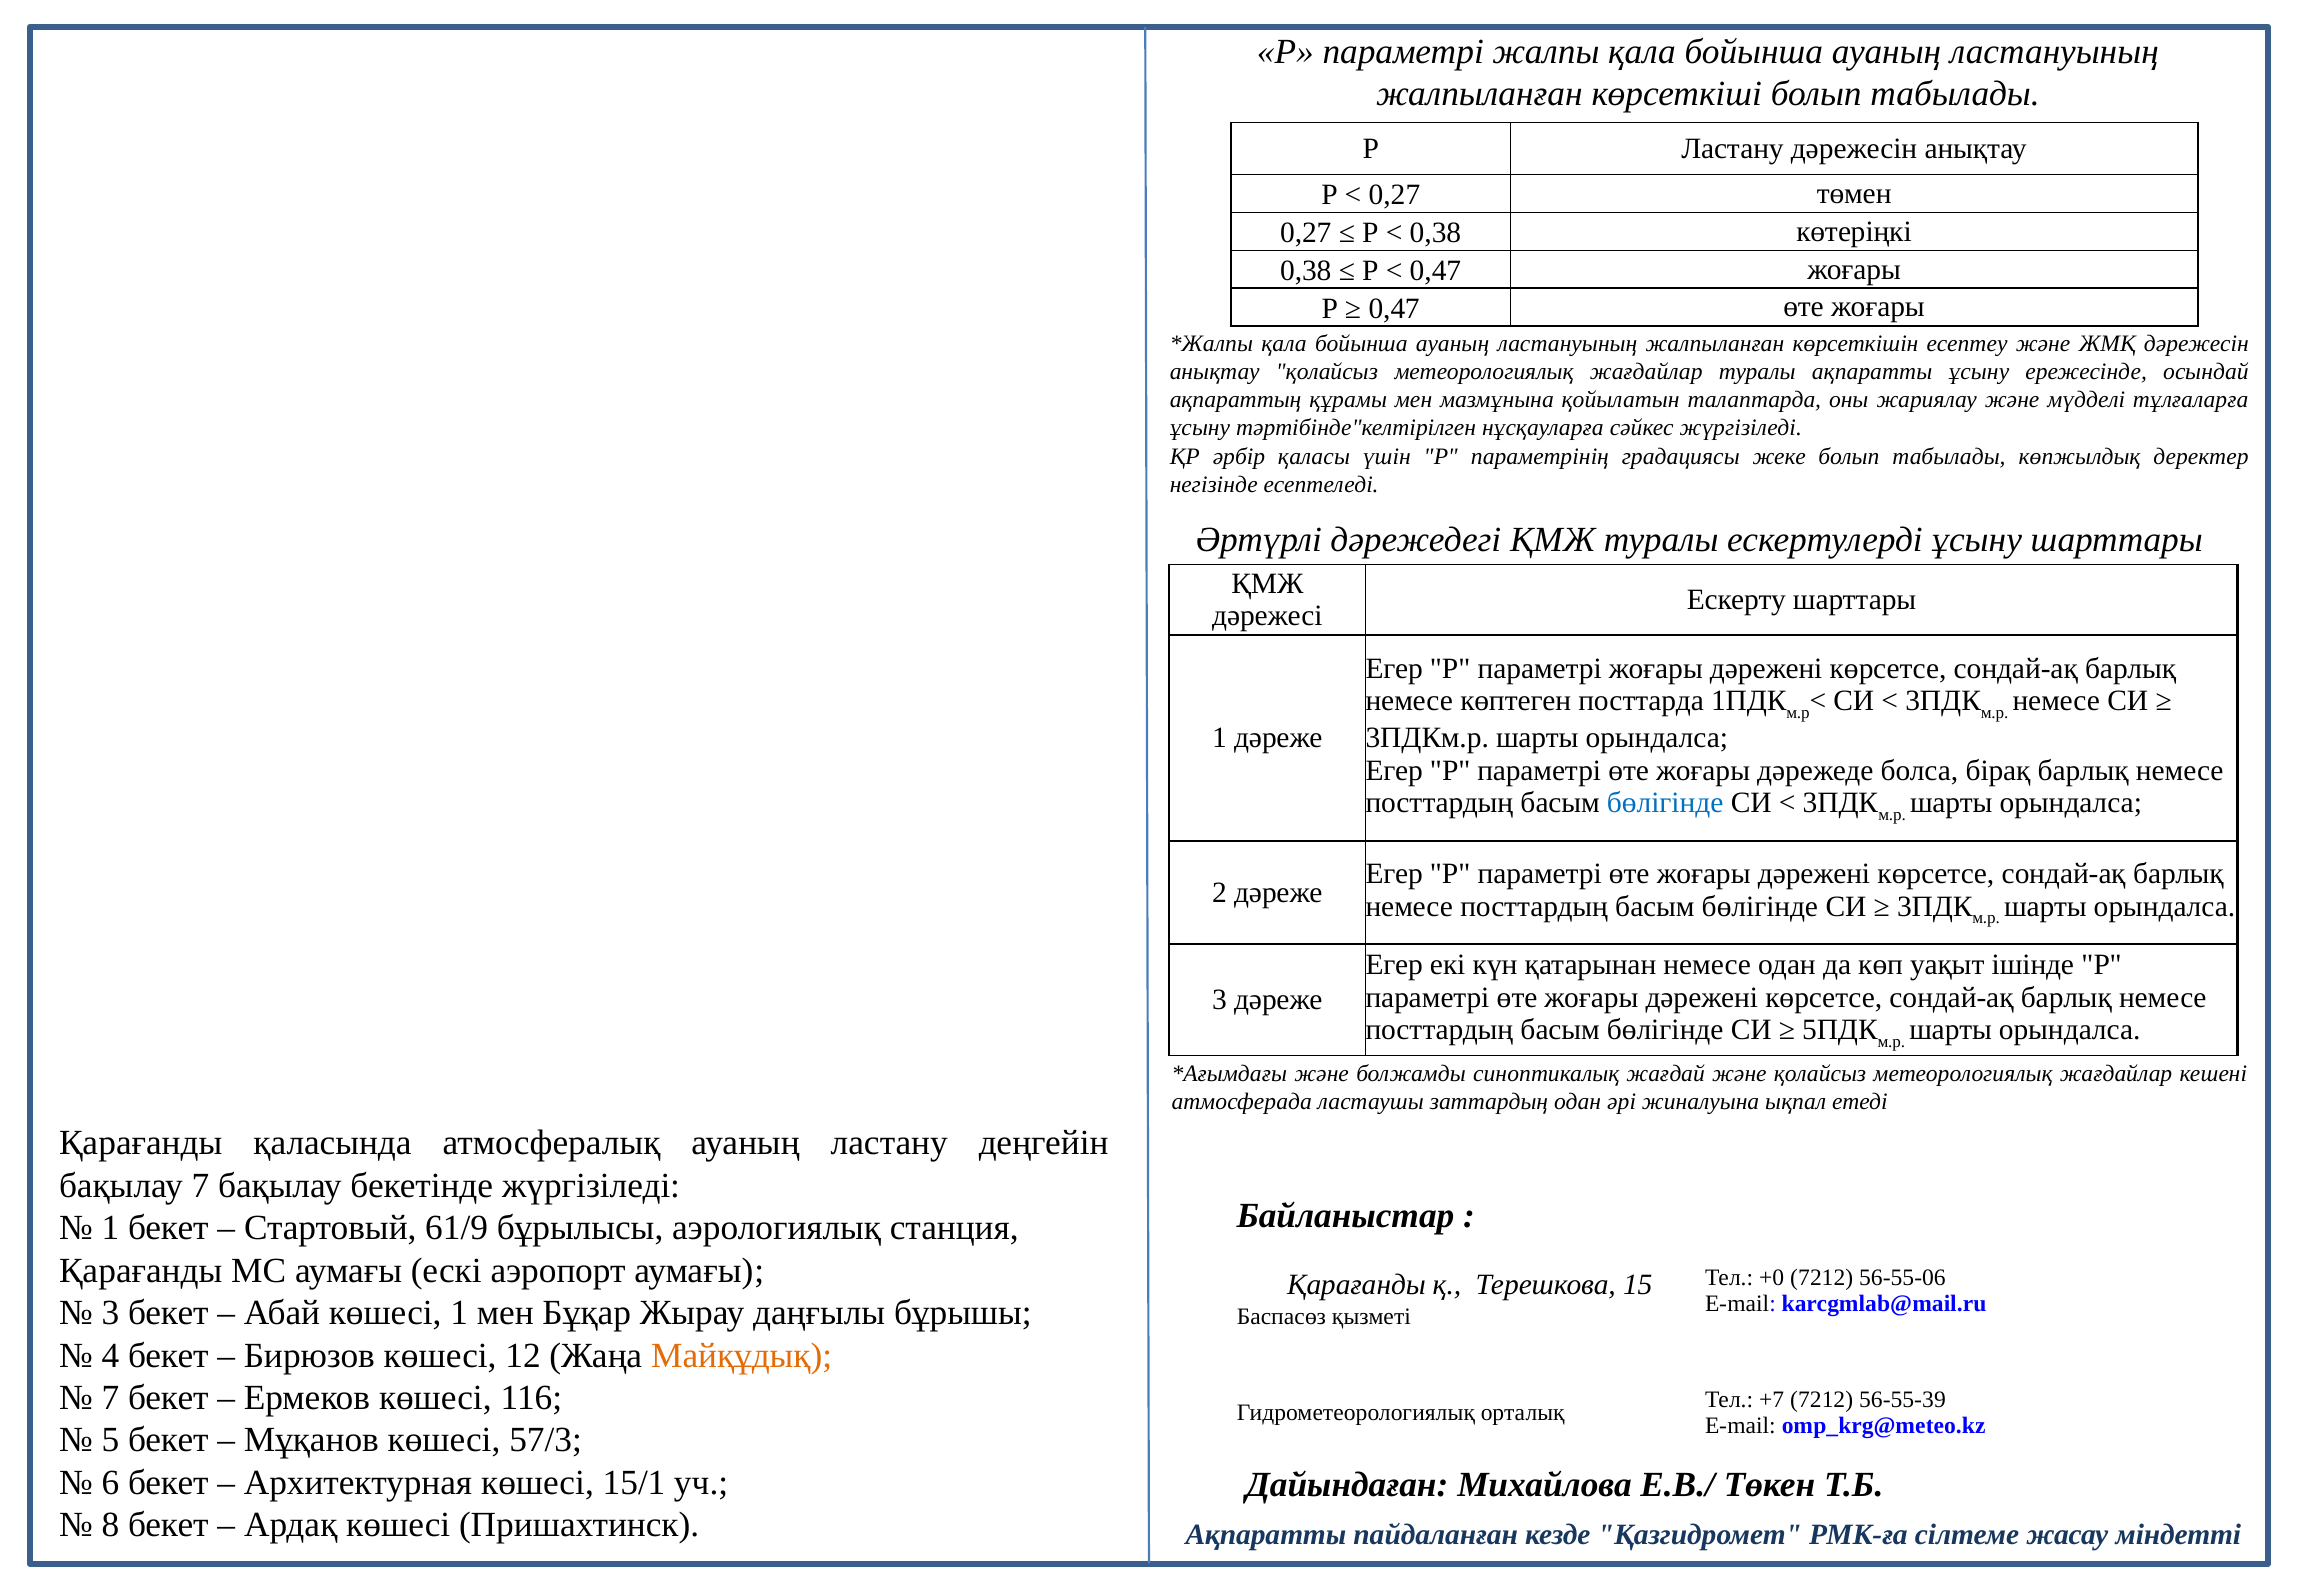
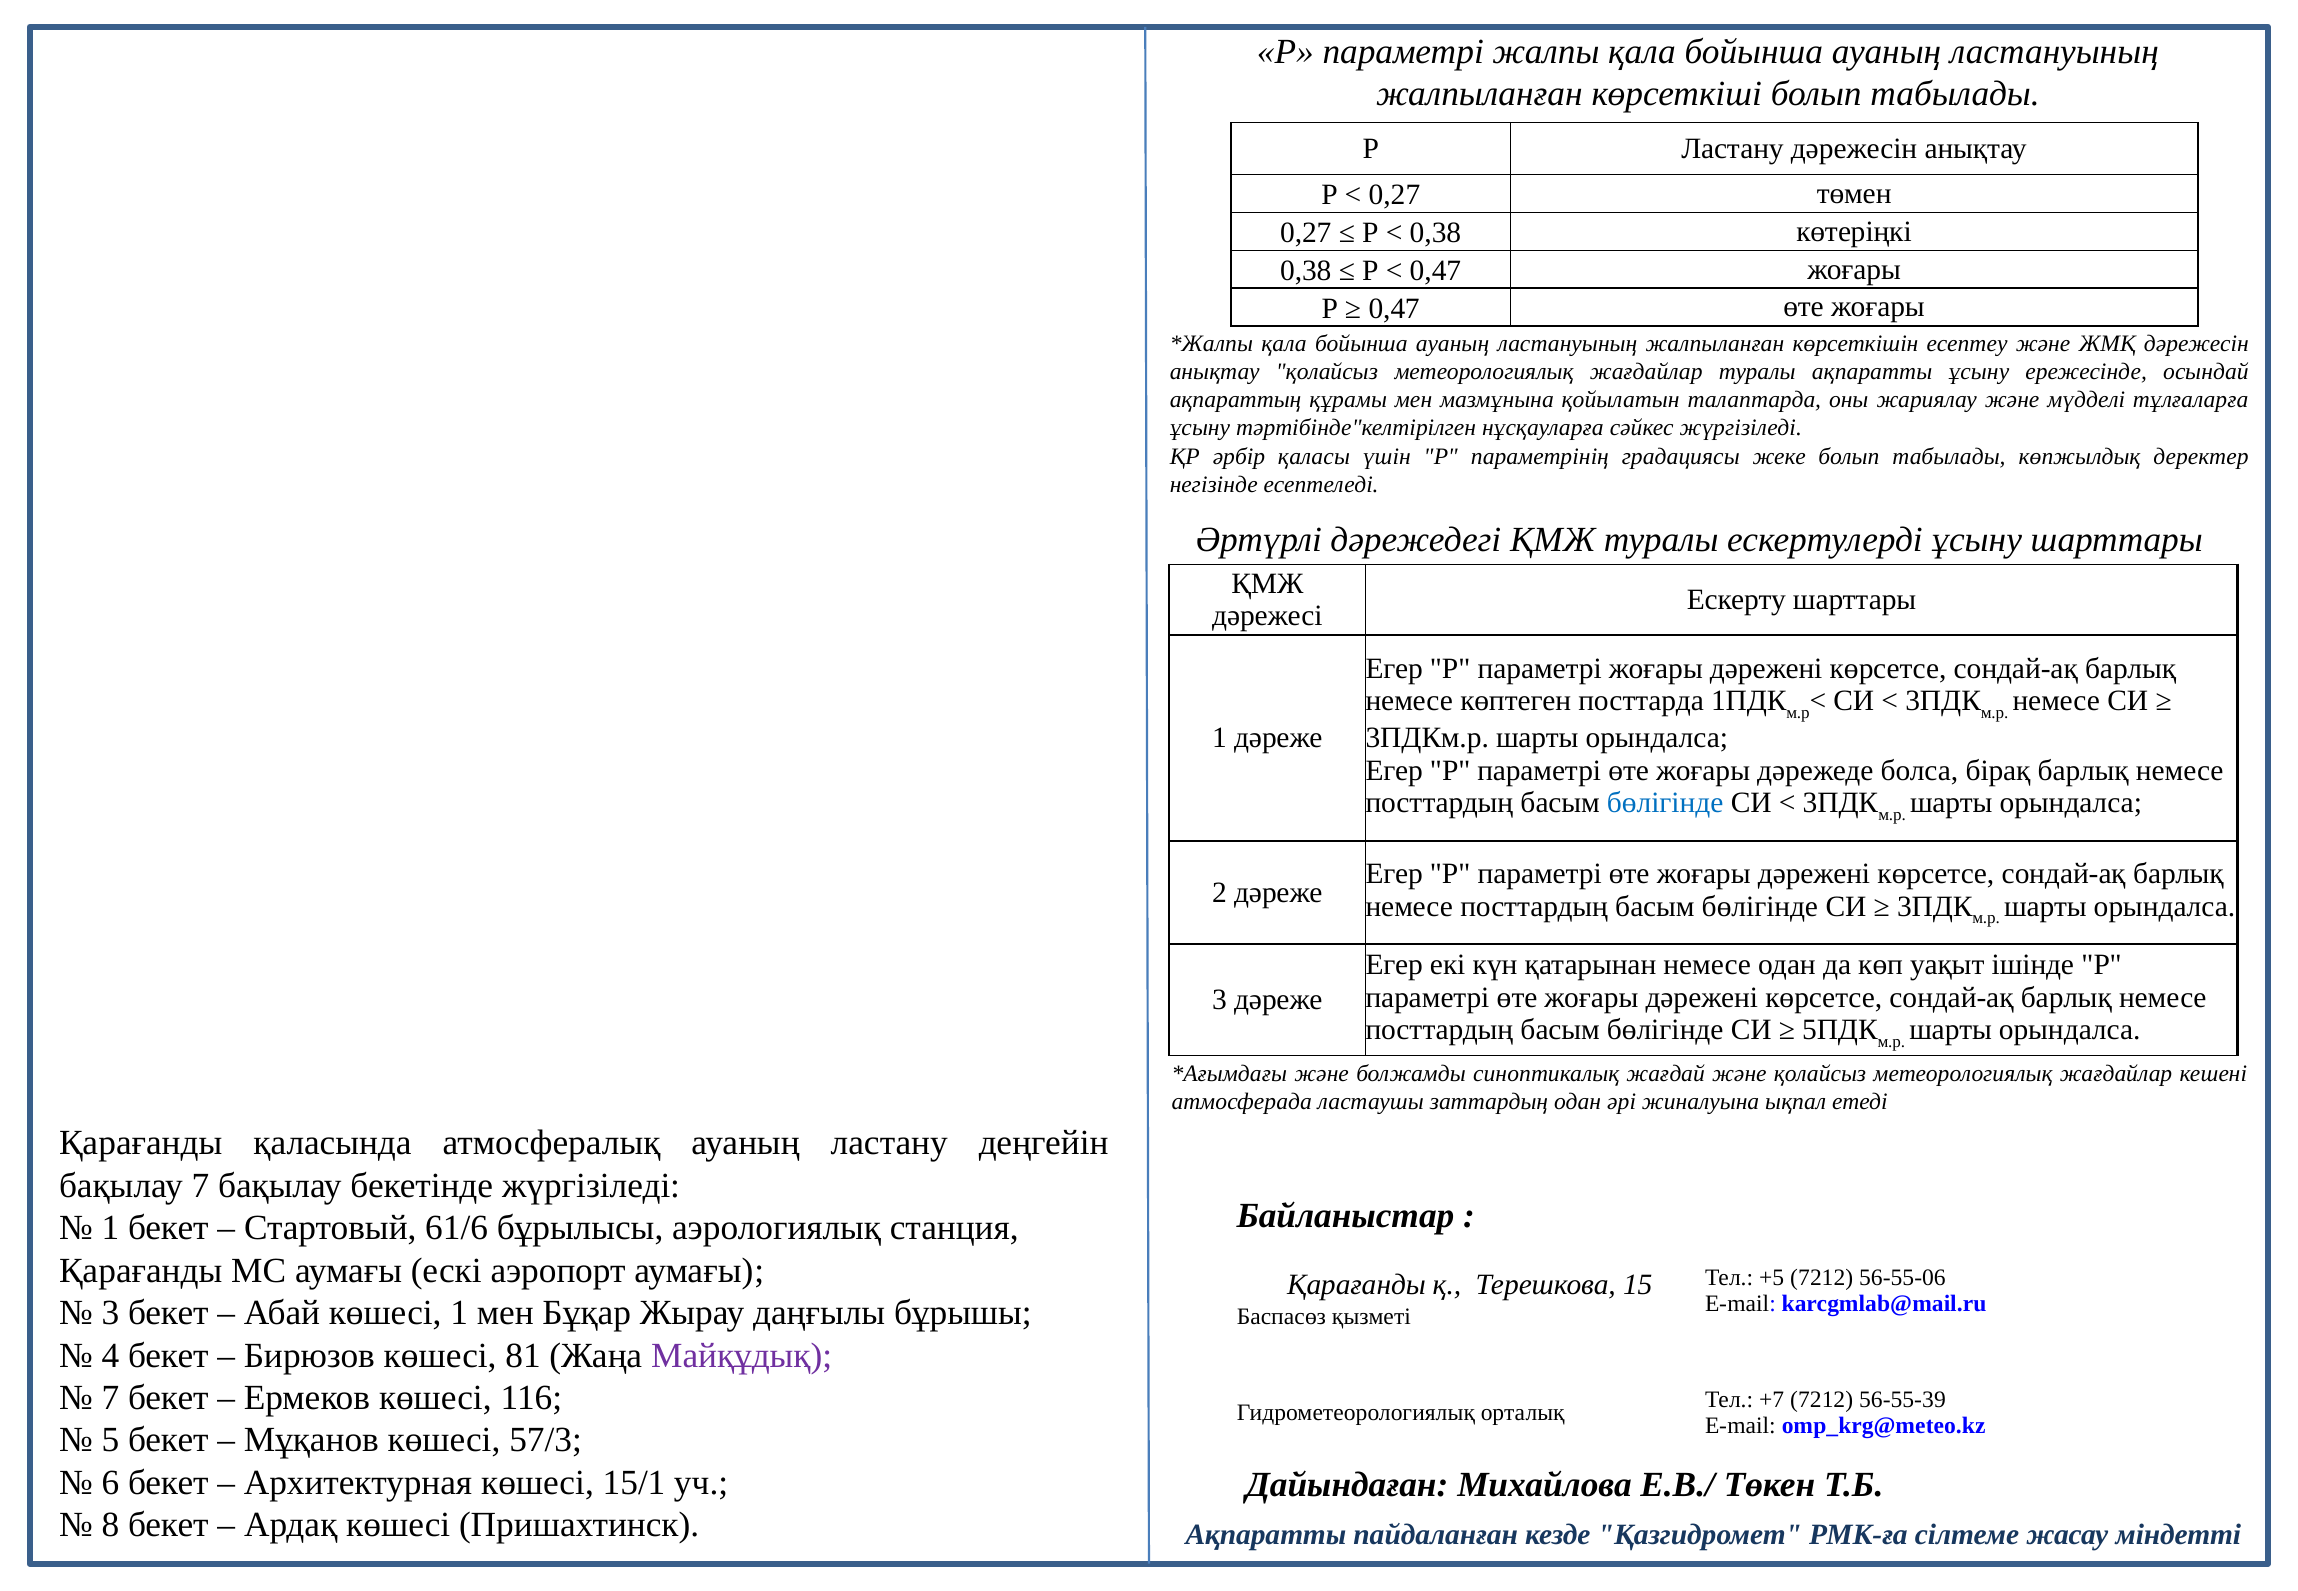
61/9: 61/9 -> 61/6
+0: +0 -> +5
12: 12 -> 81
Майқұдық colour: orange -> purple
